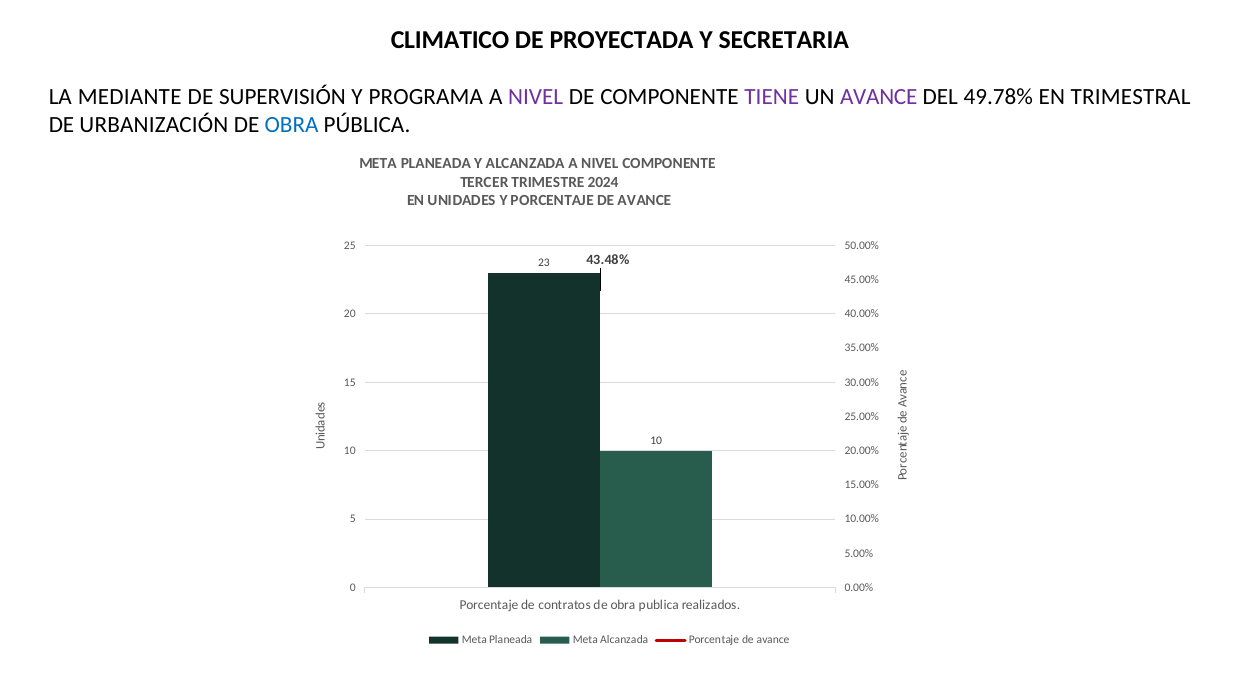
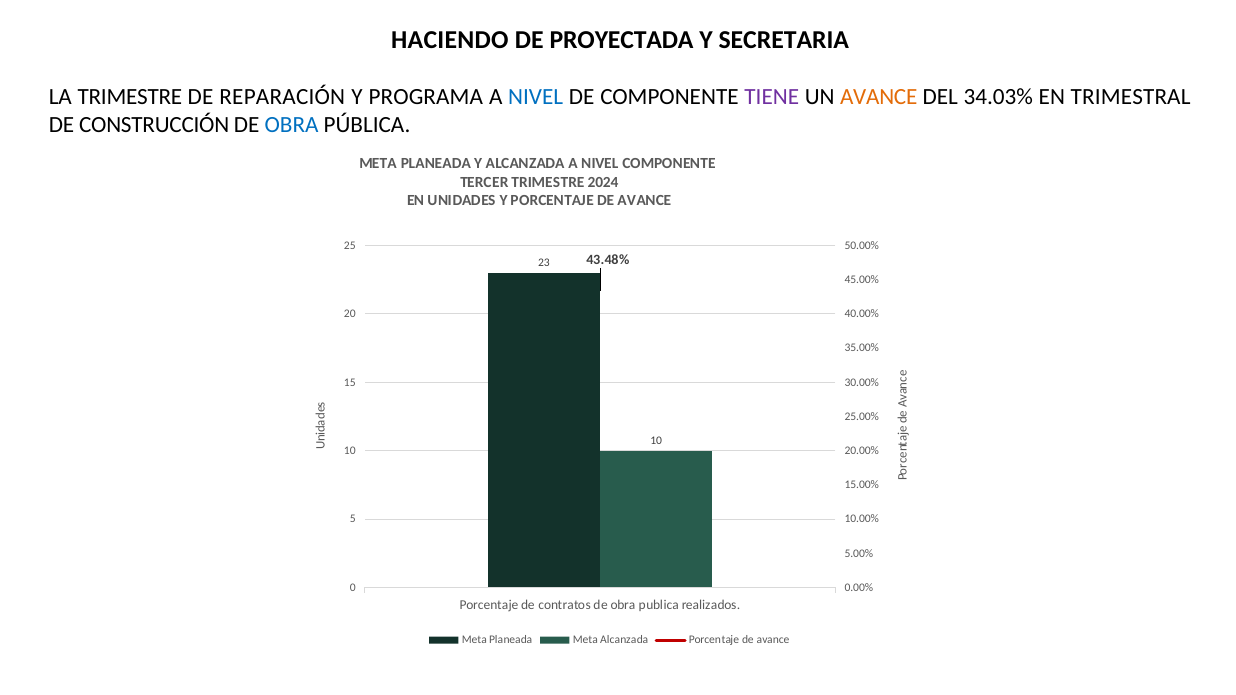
CLIMATICO: CLIMATICO -> HACIENDO
LA MEDIANTE: MEDIANTE -> TRIMESTRE
SUPERVISIÓN: SUPERVISIÓN -> REPARACIÓN
NIVEL at (536, 97) colour: purple -> blue
AVANCE at (879, 97) colour: purple -> orange
49.78%: 49.78% -> 34.03%
URBANIZACIÓN: URBANIZACIÓN -> CONSTRUCCIÓN
